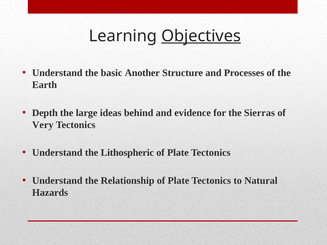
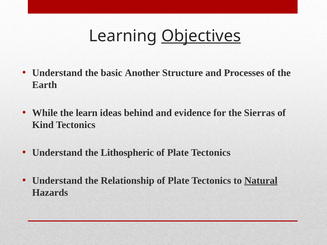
Depth: Depth -> While
large: large -> learn
Very: Very -> Kind
Natural underline: none -> present
